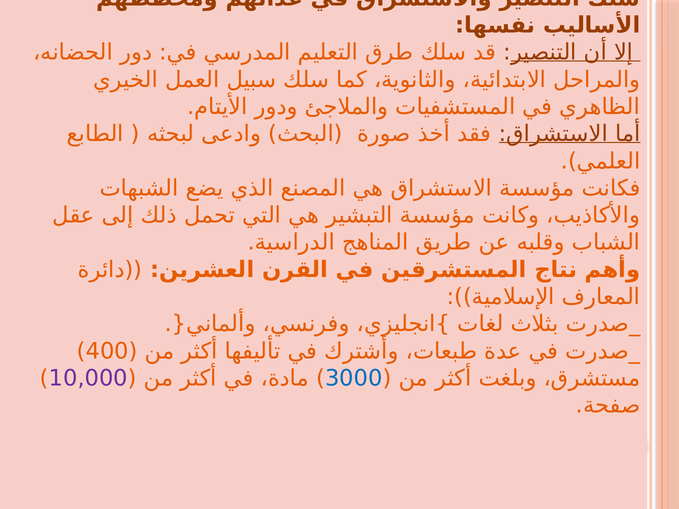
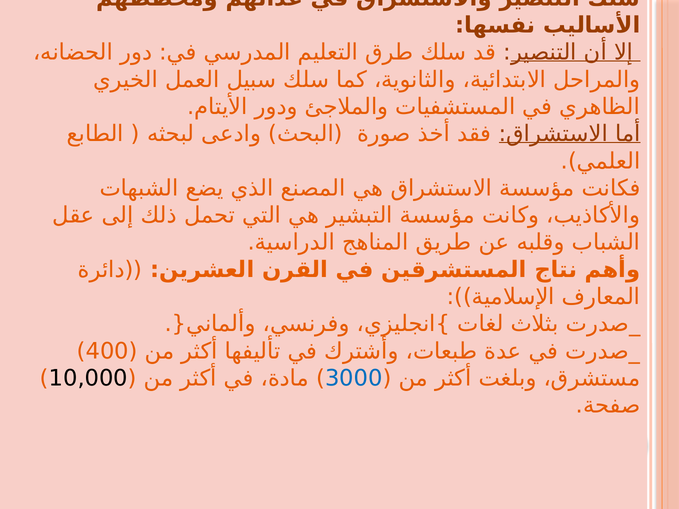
10,000 colour: purple -> black
